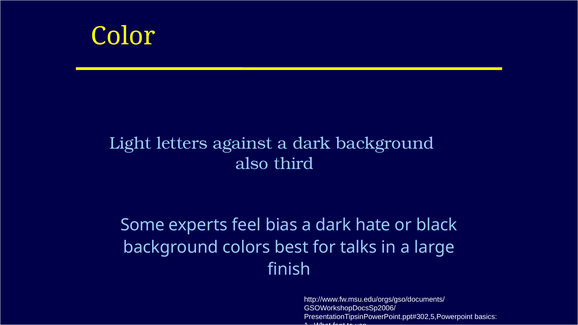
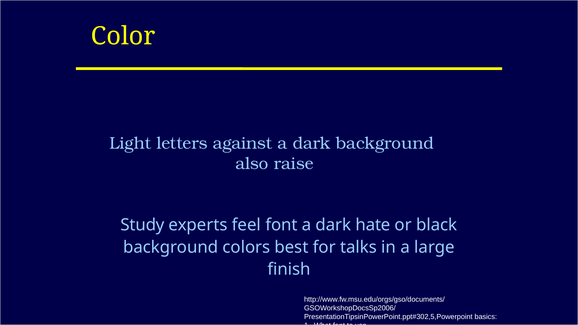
third: third -> raise
Some: Some -> Study
feel bias: bias -> font
